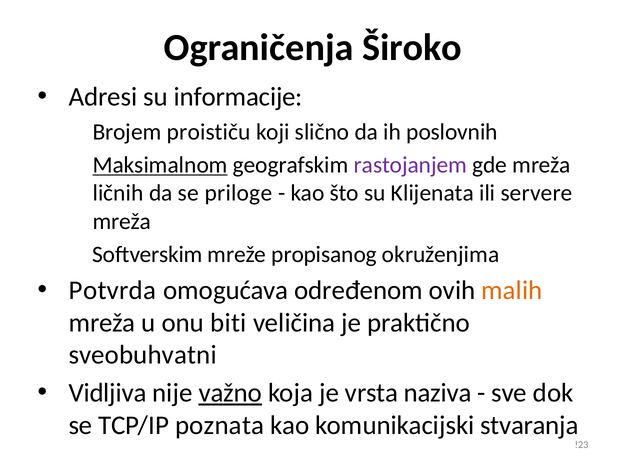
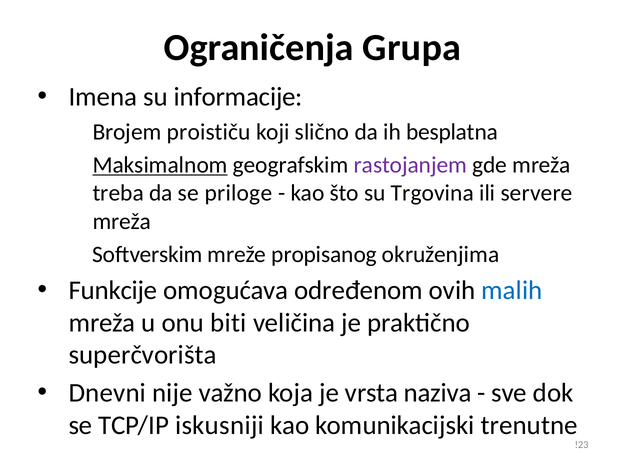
Široko: Široko -> Grupa
Adresi: Adresi -> Imena
poslovnih: poslovnih -> besplatna
ličnih: ličnih -> treba
Klijenata: Klijenata -> Trgovina
Potvrda: Potvrda -> Funkcije
malih colour: orange -> blue
sveobuhvatni: sveobuhvatni -> superčvorišta
Vidljiva: Vidljiva -> Dnevni
važno underline: present -> none
poznata: poznata -> iskusniji
stvaranja: stvaranja -> trenutne
